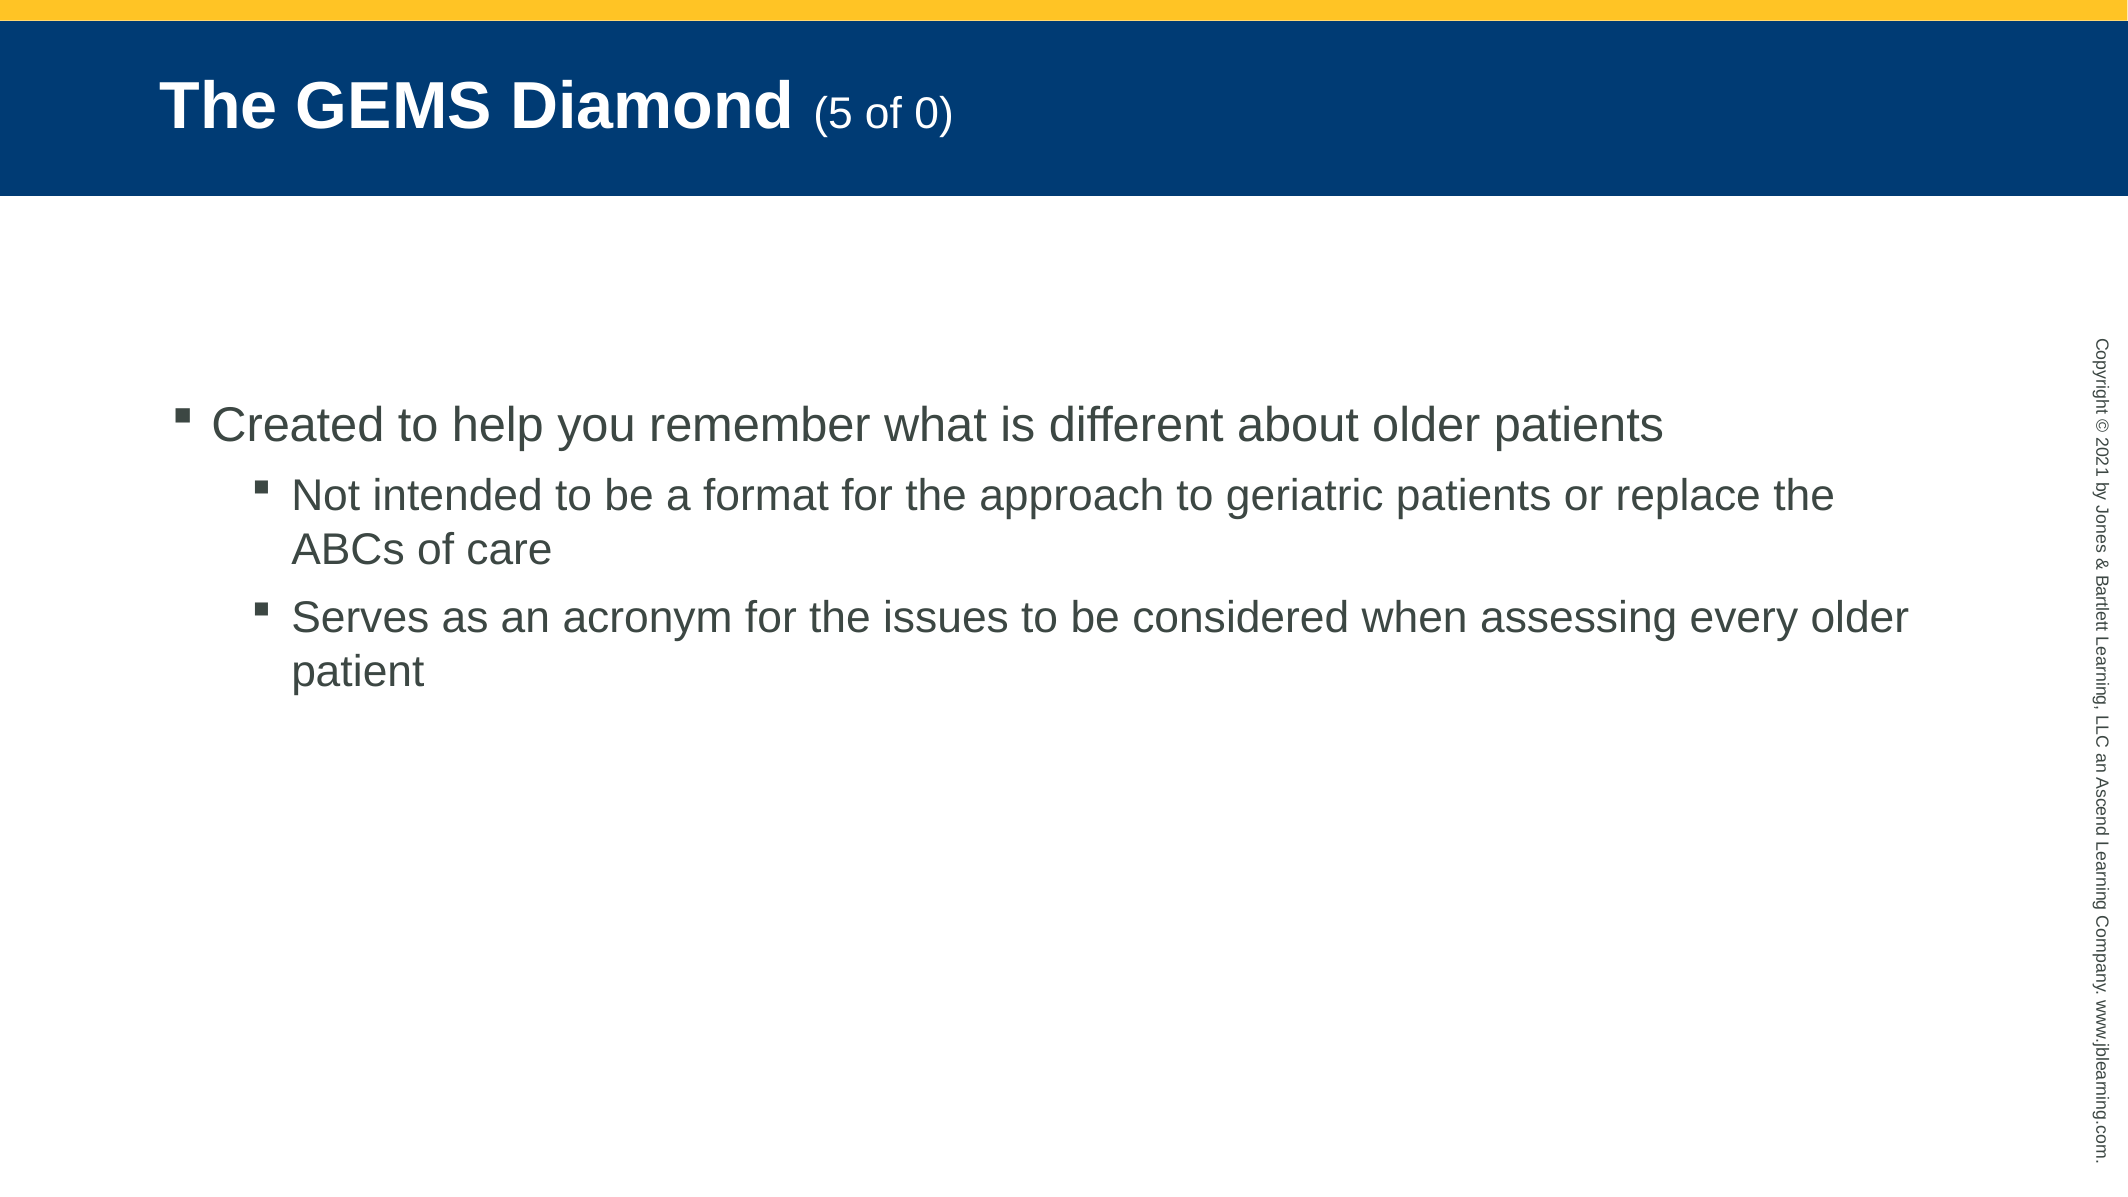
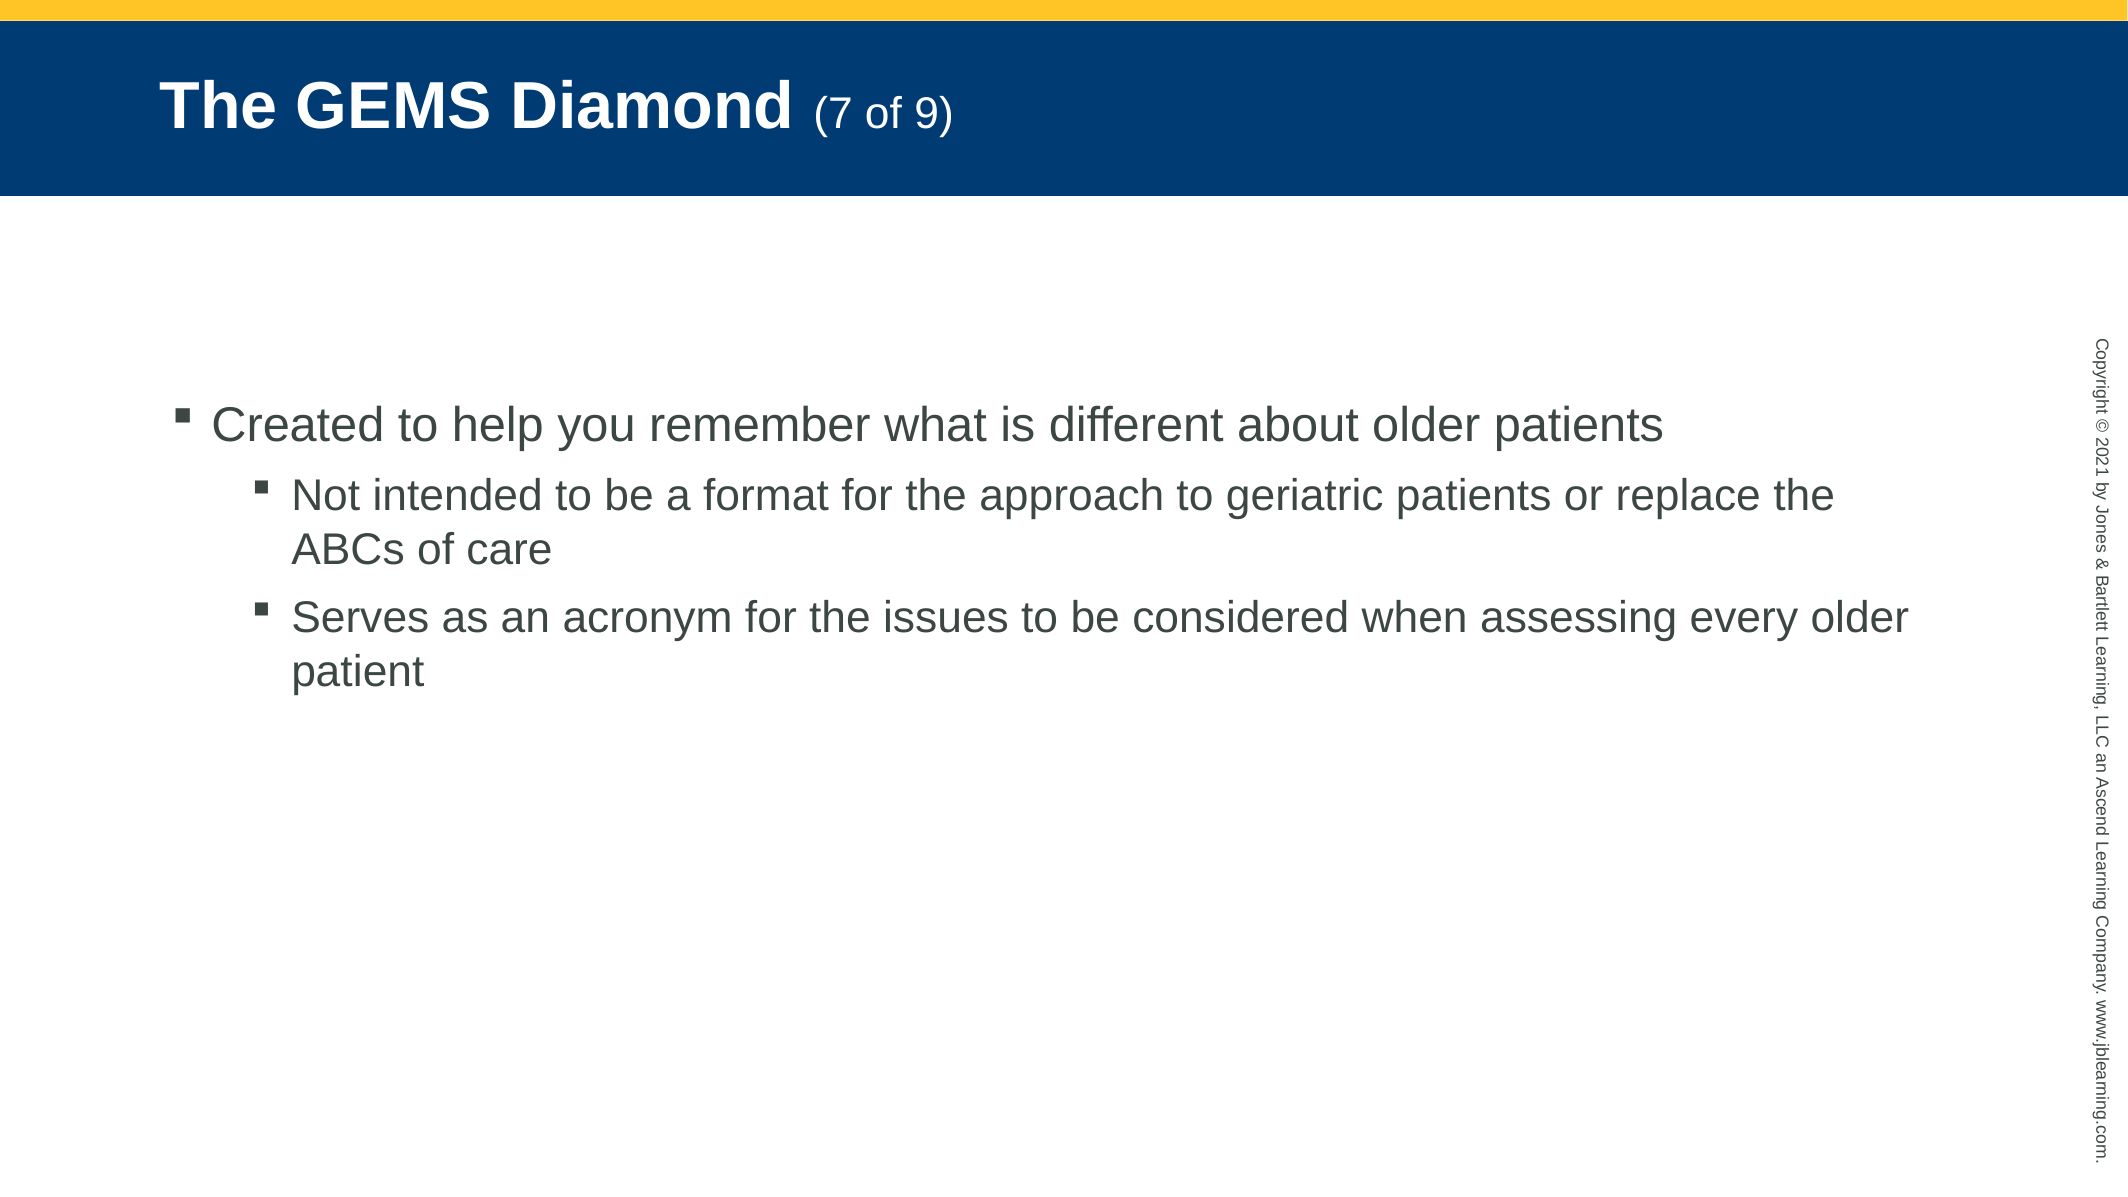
5: 5 -> 7
of 0: 0 -> 9
